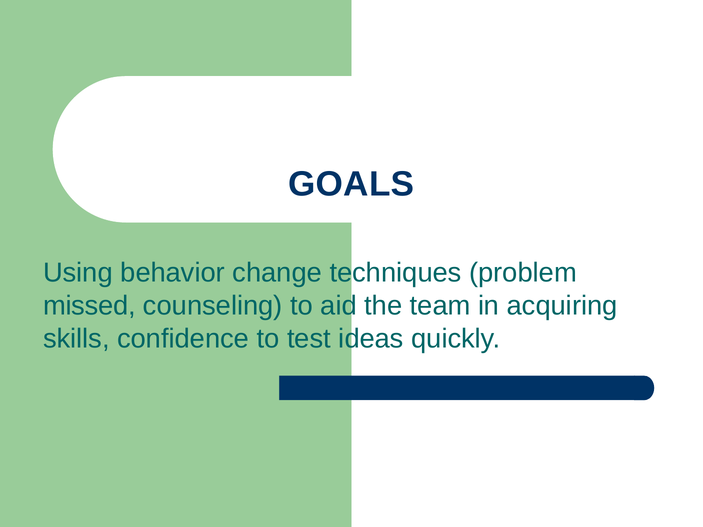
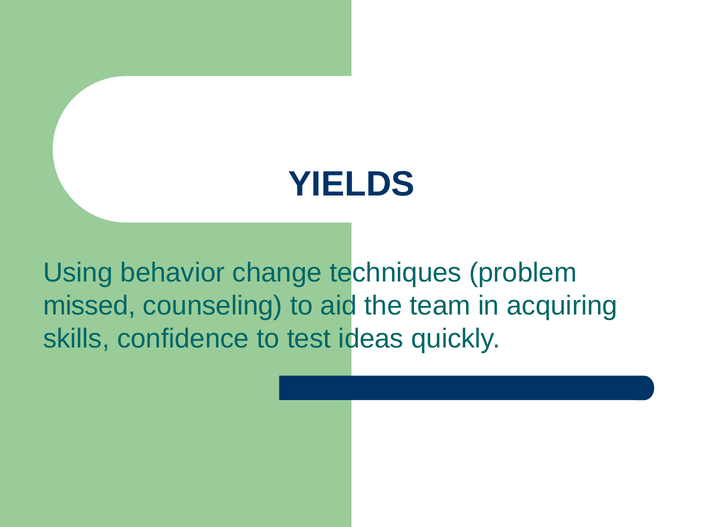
GOALS: GOALS -> YIELDS
